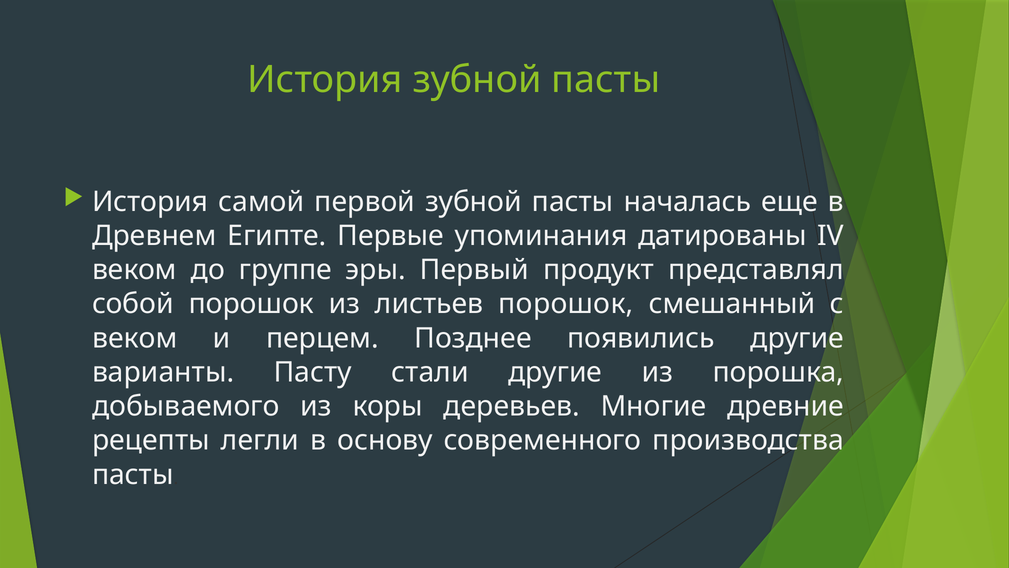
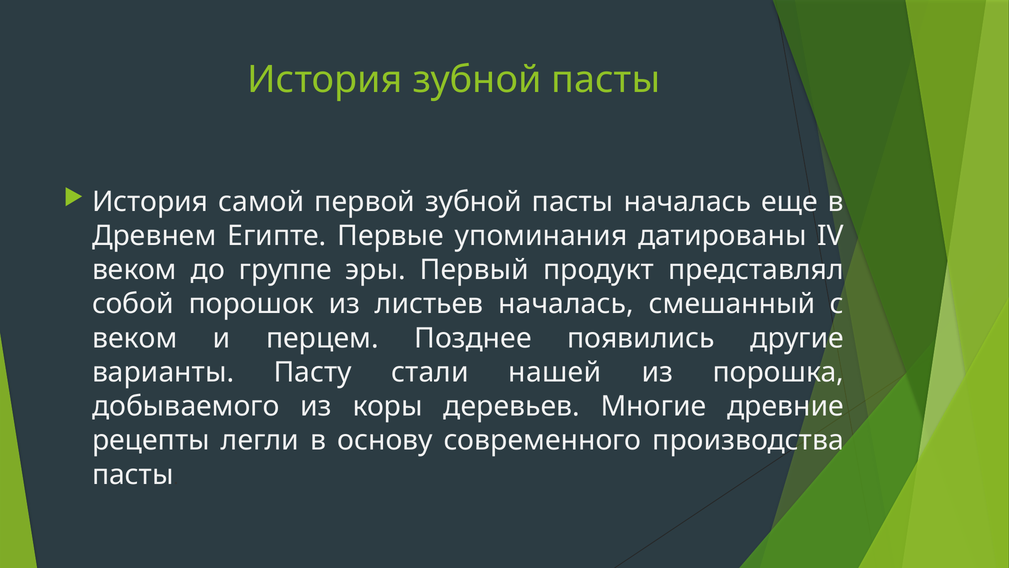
листьев порошок: порошок -> началась
стали другие: другие -> нашей
